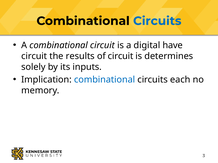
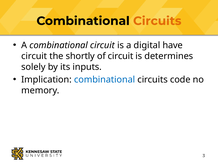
Circuits at (157, 21) colour: blue -> orange
results: results -> shortly
each: each -> code
